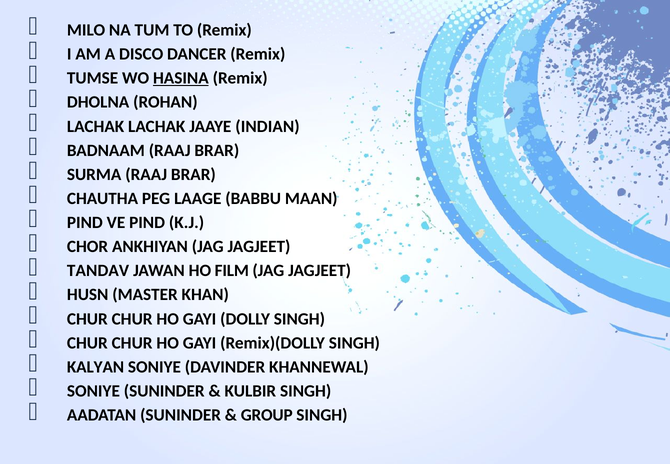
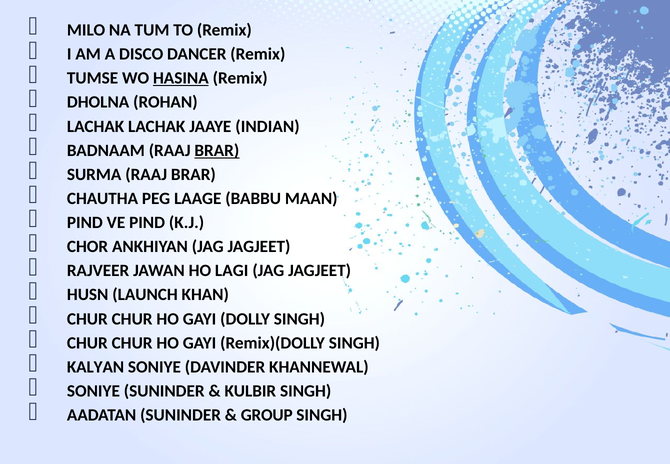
BRAR at (217, 150) underline: none -> present
TANDAV: TANDAV -> RAJVEER
FILM: FILM -> LAGI
MASTER: MASTER -> LAUNCH
